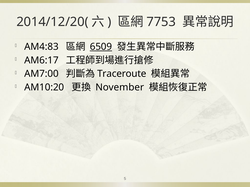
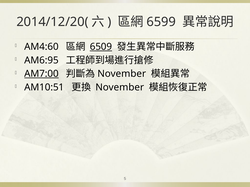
7753: 7753 -> 6599
AM4:83: AM4:83 -> AM4:60
AM6:17: AM6:17 -> AM6:95
AM7:00 underline: none -> present
Traceroute at (122, 74): Traceroute -> November
AM10:20: AM10:20 -> AM10:51
